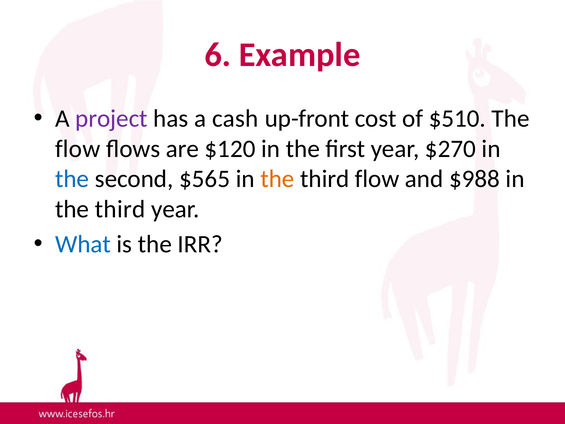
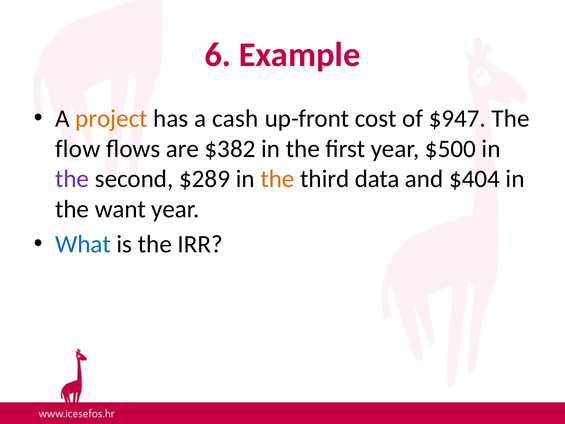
project colour: purple -> orange
$510: $510 -> $947
$120: $120 -> $382
$270: $270 -> $500
the at (72, 179) colour: blue -> purple
$565: $565 -> $289
third flow: flow -> data
$988: $988 -> $404
third at (120, 209): third -> want
